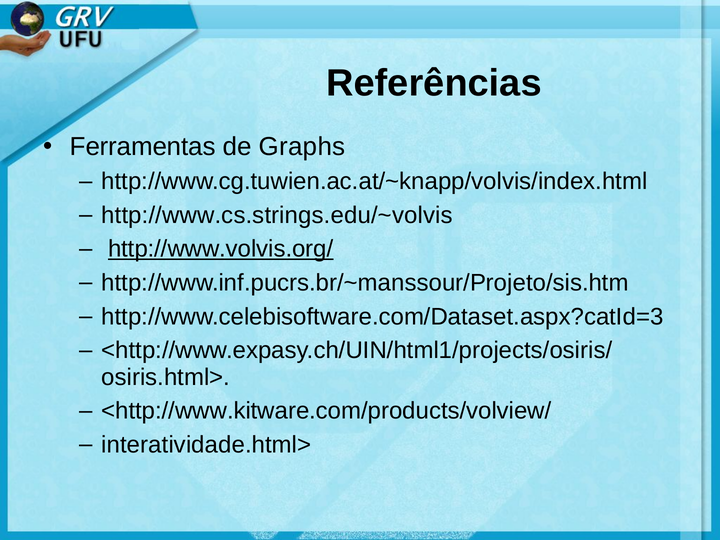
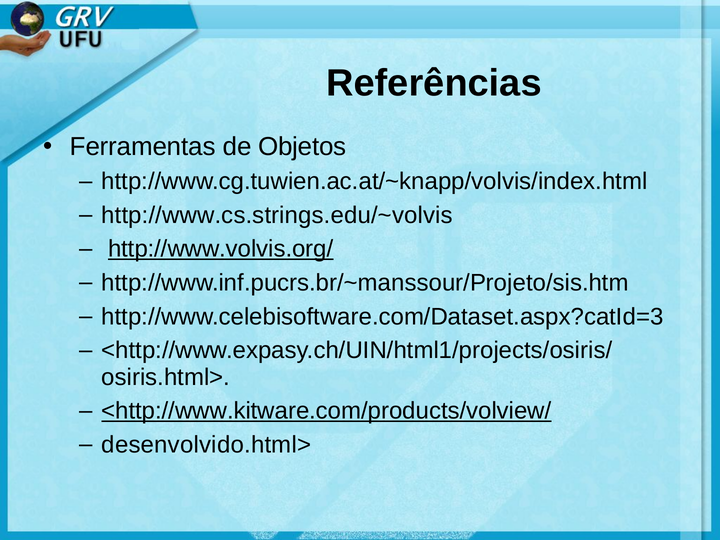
Graphs: Graphs -> Objetos
<http://www.kitware.com/products/volview/ underline: none -> present
interatividade.html>: interatividade.html> -> desenvolvido.html>
